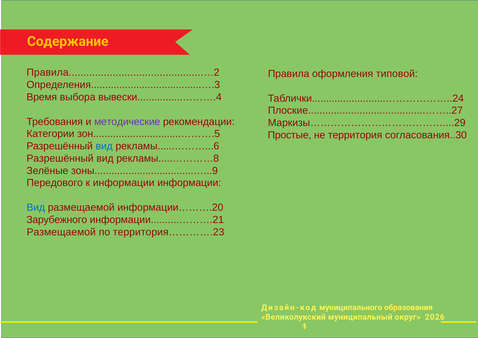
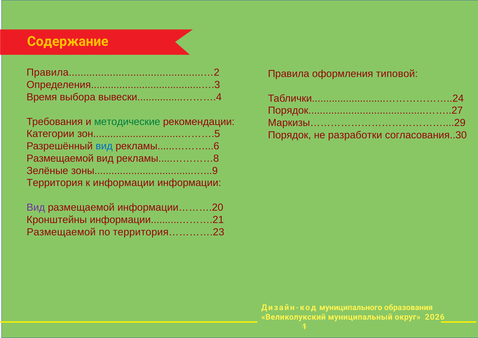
Плоские.........................................……..27: Плоские.........................................……..27 -> Порядок.........................................……..27
методические colour: purple -> green
Простые: Простые -> Порядок
территория: территория -> разработки
Разрешённый at (60, 158): Разрешённый -> Размещаемой
Передового: Передового -> Территория
Вид at (36, 207) colour: blue -> purple
Зарубежного: Зарубежного -> Кронштейны
